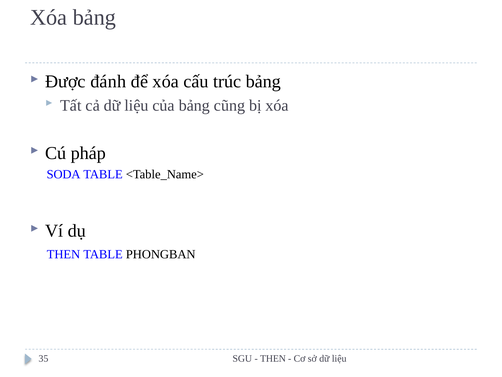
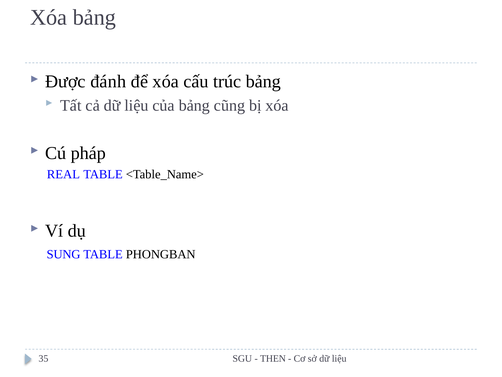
SODA: SODA -> REAL
THEN at (63, 254): THEN -> SUNG
